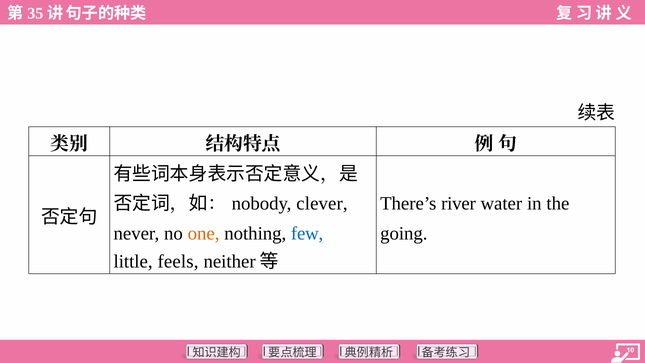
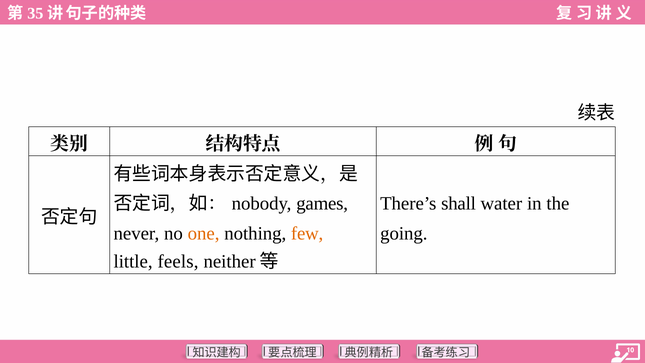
river: river -> shall
clever: clever -> games
few colour: blue -> orange
